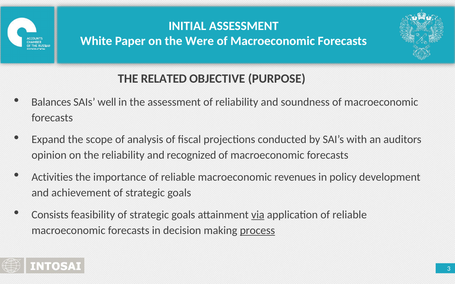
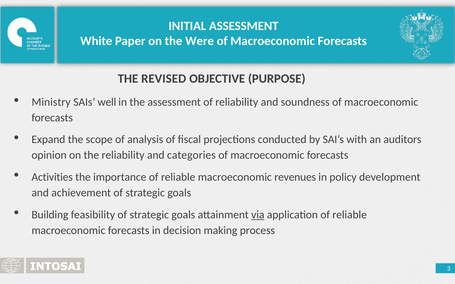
RELATED: RELATED -> REVISED
Balances: Balances -> Ministry
recognized: recognized -> categories
Consists: Consists -> Building
process underline: present -> none
